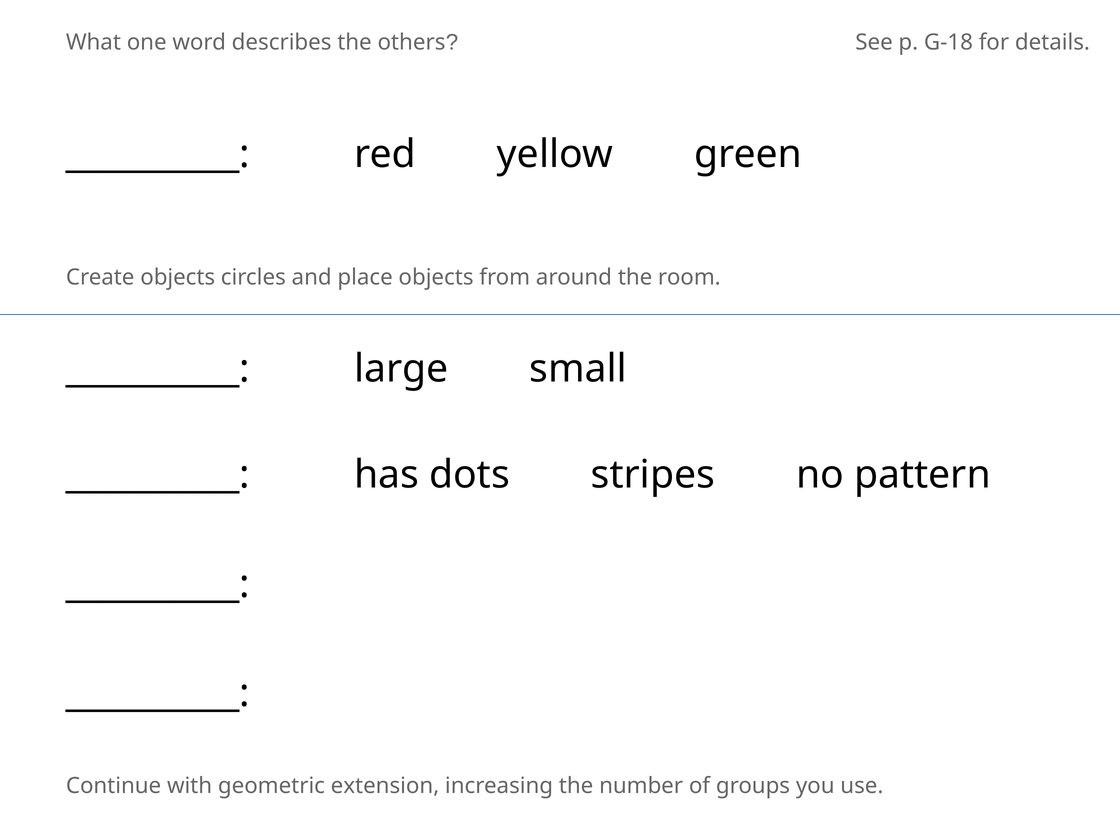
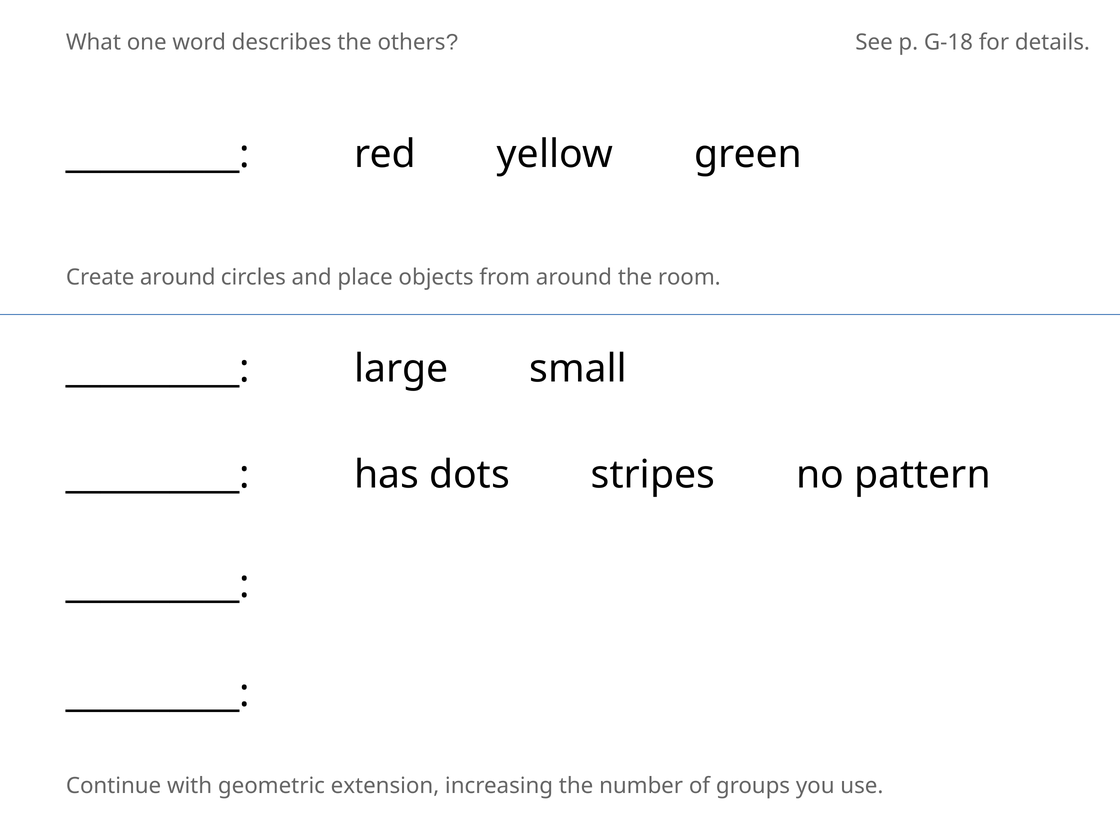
Create objects: objects -> around
